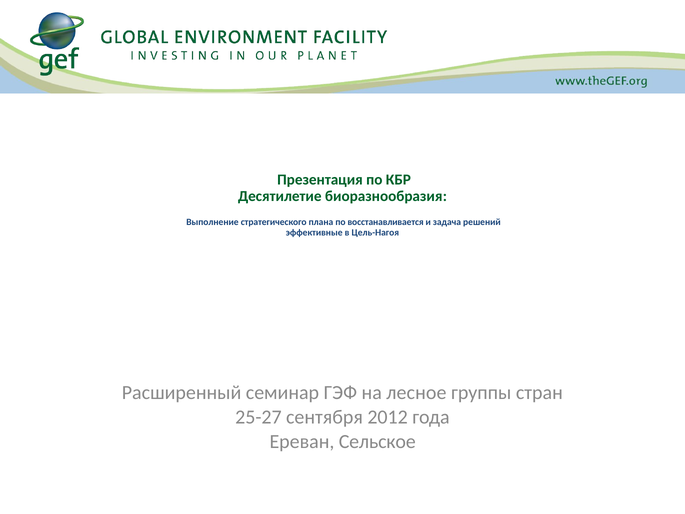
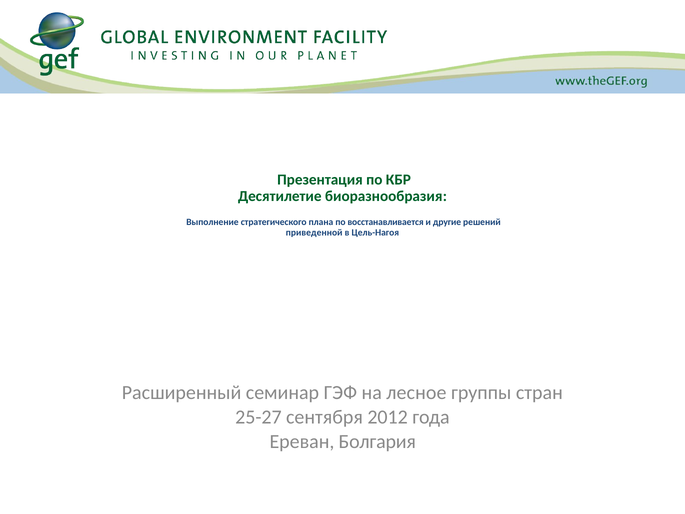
задача: задача -> другие
эффективные: эффективные -> приведенной
Сельское: Сельское -> Болгария
